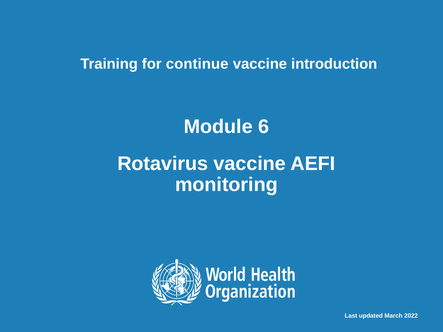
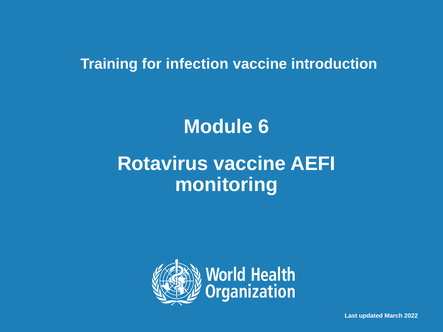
continue: continue -> infection
